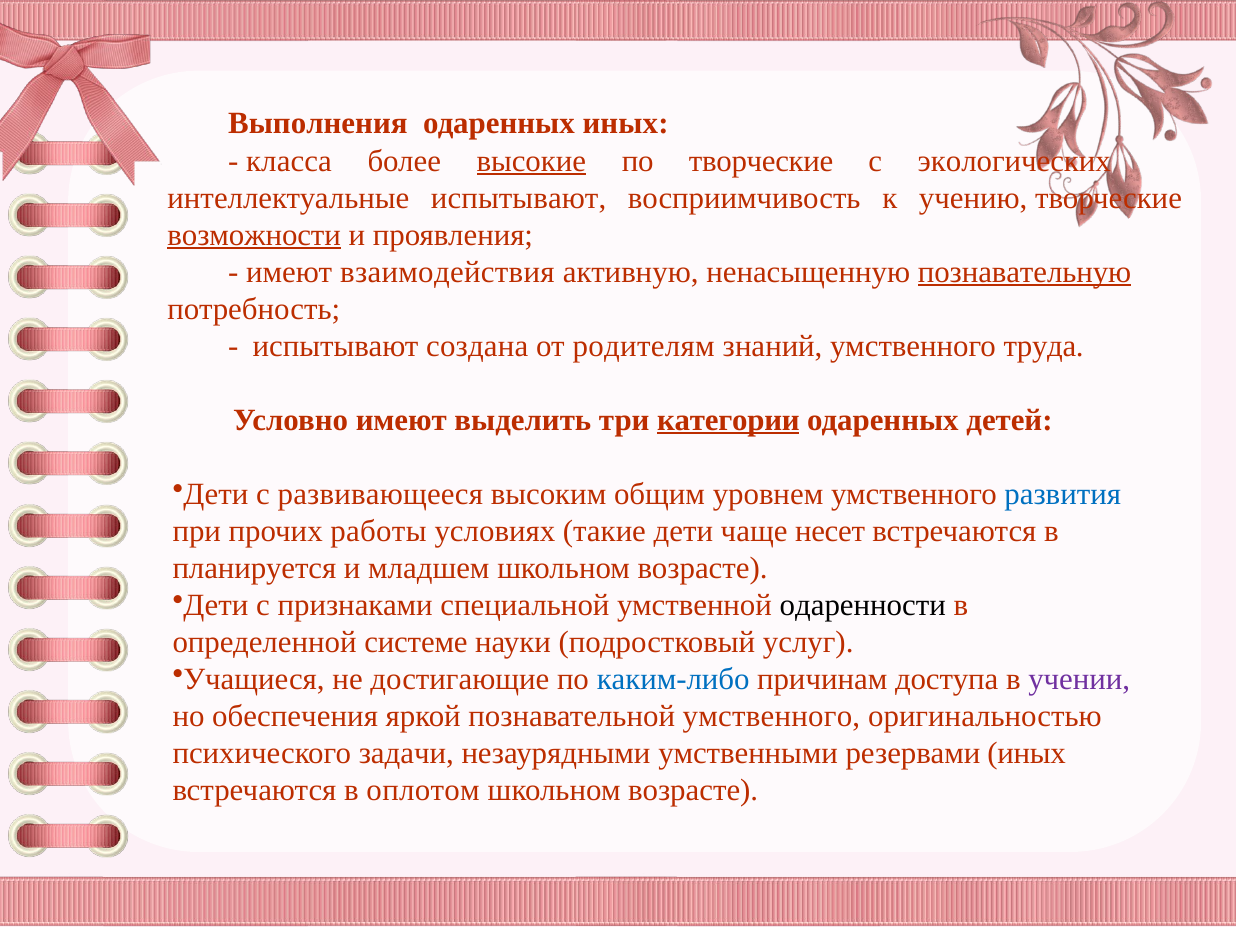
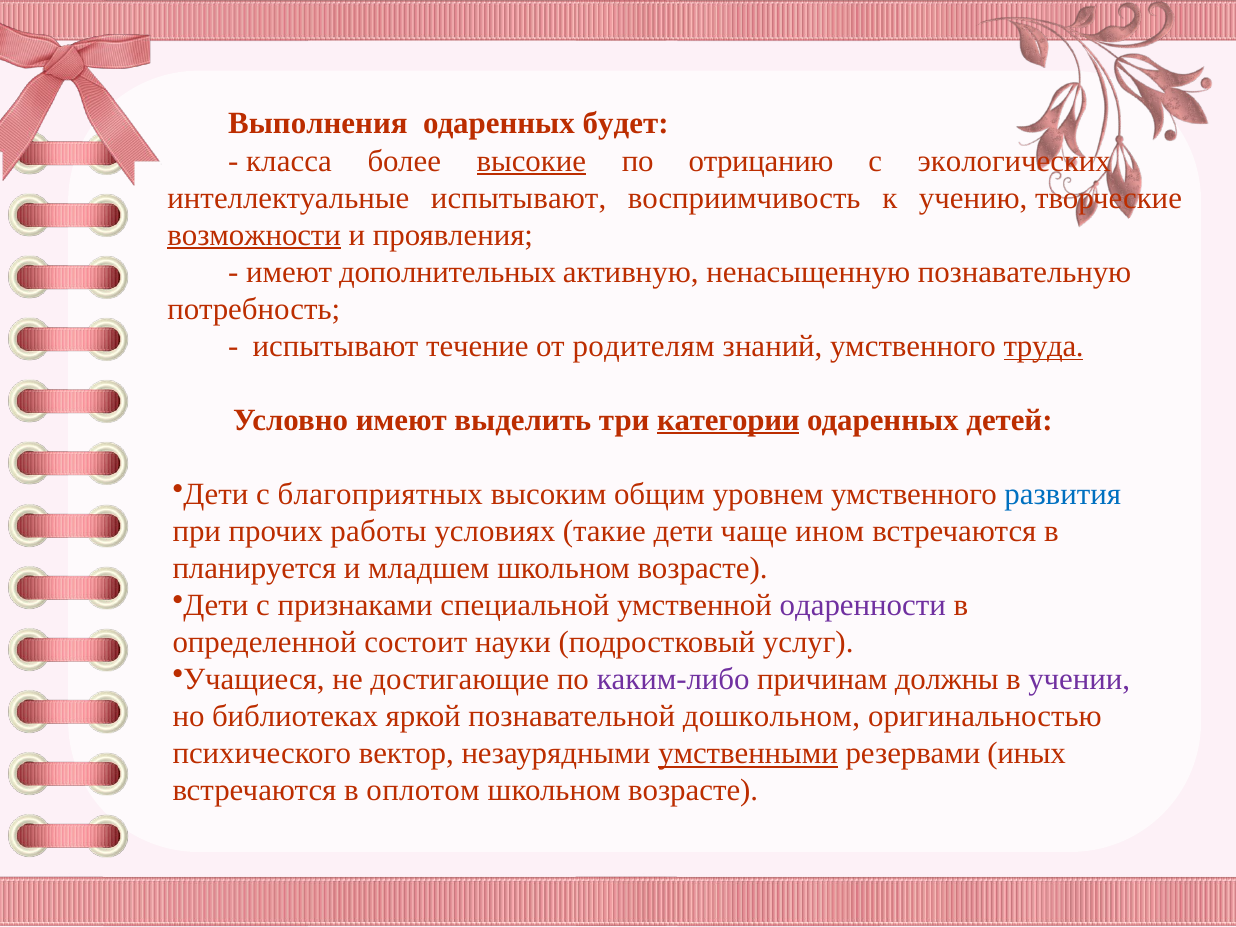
одаренных иных: иных -> будет
по творческие: творческие -> отрицанию
взаимодействия: взаимодействия -> дополнительных
познавательную underline: present -> none
создана: создана -> течение
труда underline: none -> present
развивающееся: развивающееся -> благоприятных
несет: несет -> ином
одаренности colour: black -> purple
системе: системе -> состоит
каким-либо colour: blue -> purple
доступа: доступа -> должны
обеспечения: обеспечения -> библиотеках
познавательной умственного: умственного -> дошкольном
задачи: задачи -> вектор
умственными underline: none -> present
